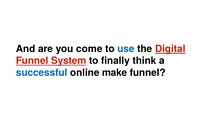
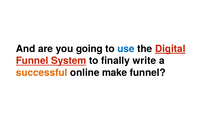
come: come -> going
think: think -> write
successful colour: blue -> orange
